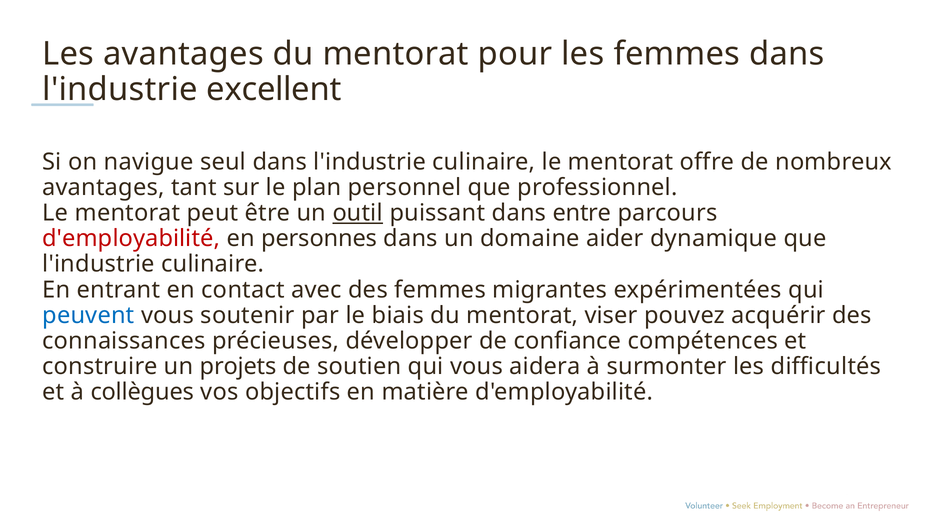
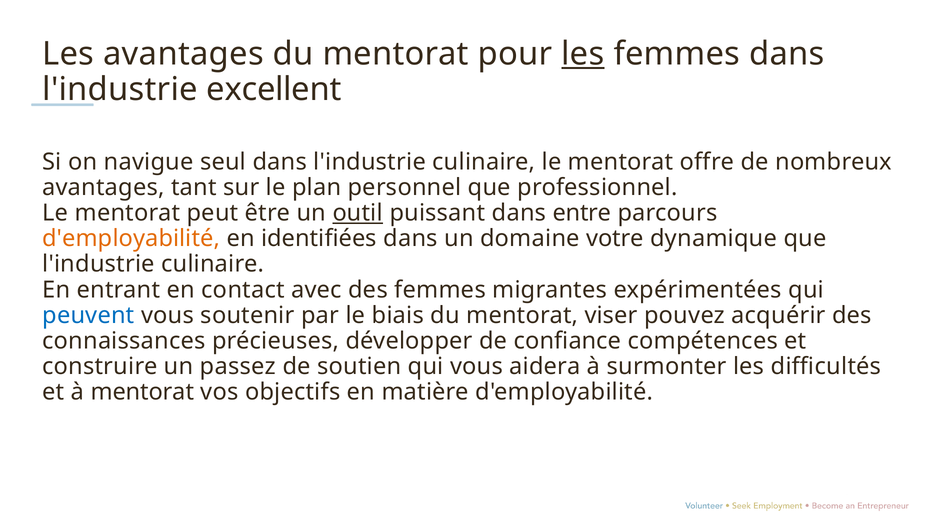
les at (583, 54) underline: none -> present
d'employabilité at (131, 239) colour: red -> orange
personnes: personnes -> identifiées
aider: aider -> votre
projets: projets -> passez
à collègues: collègues -> mentorat
